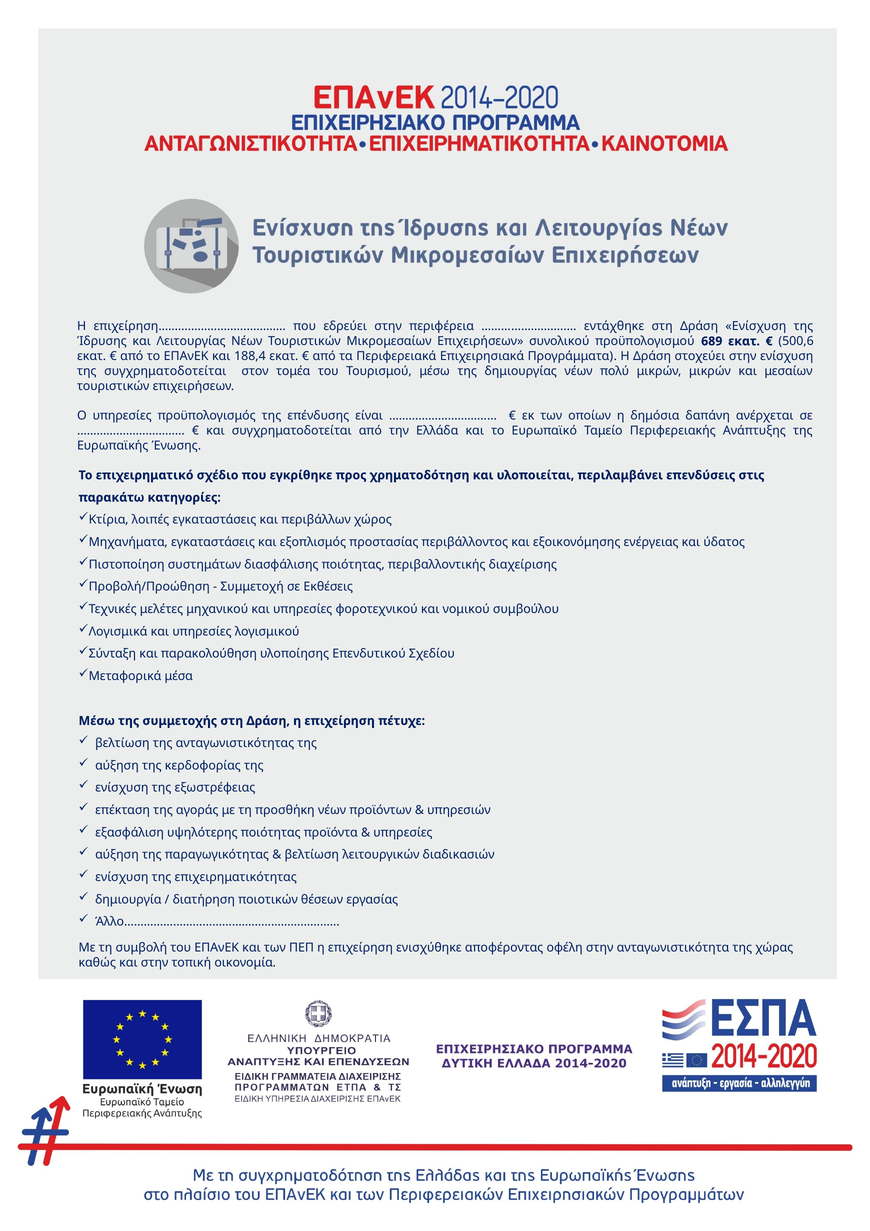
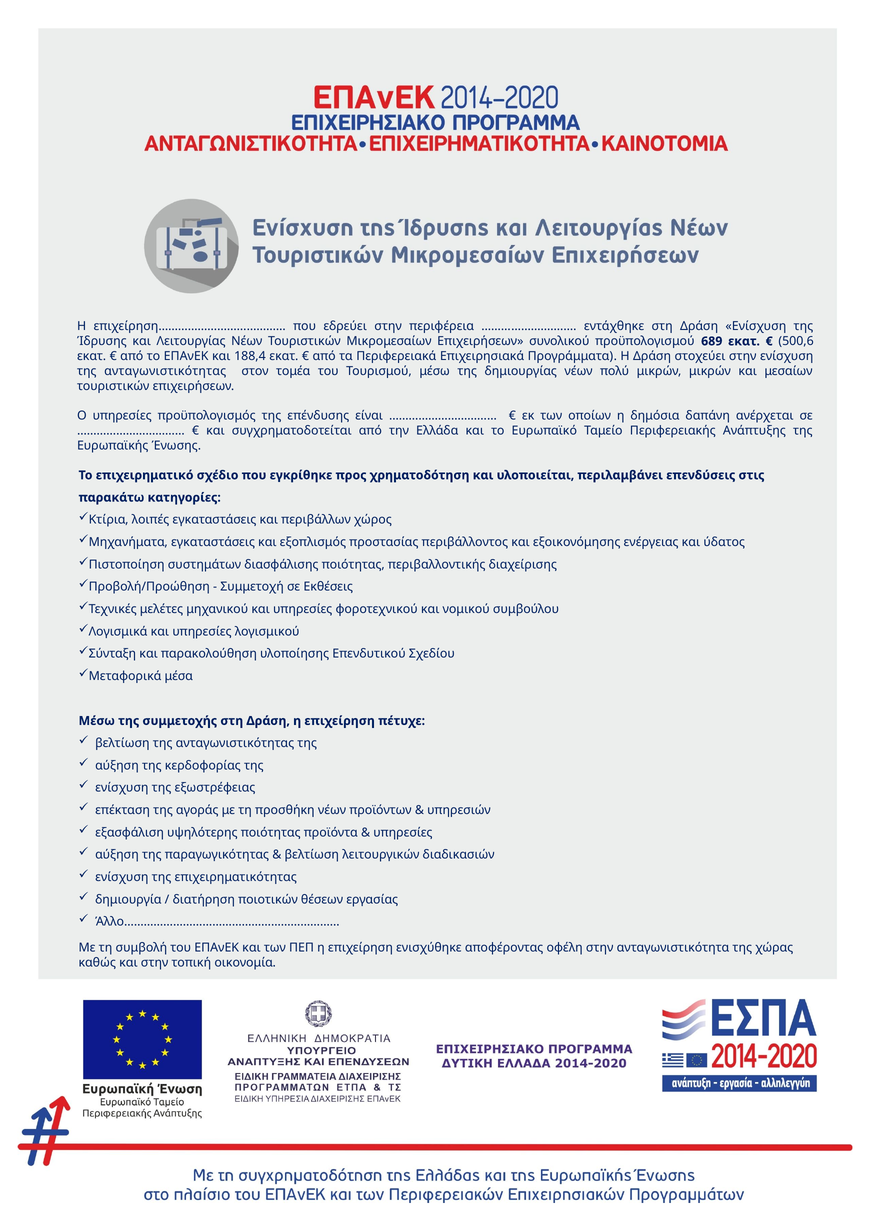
συγχρηματοδοτείται at (165, 371): συγχρηματοδοτείται -> ανταγωνιστικότητας
